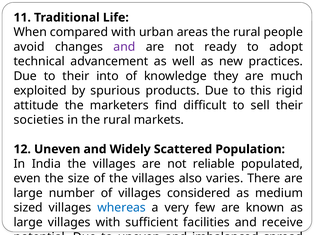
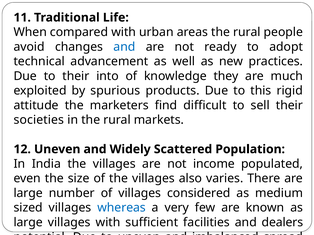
and at (124, 47) colour: purple -> blue
reliable: reliable -> income
receive: receive -> dealers
